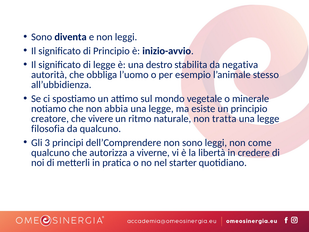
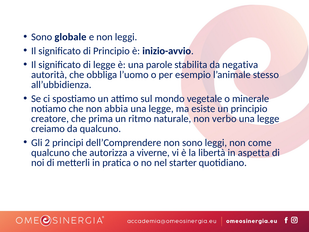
diventa: diventa -> globale
destro: destro -> parole
vivere: vivere -> prima
tratta: tratta -> verbo
filosofia: filosofia -> creiamo
3: 3 -> 2
credere: credere -> aspetta
